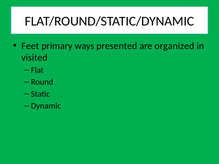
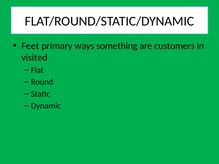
presented: presented -> something
organized: organized -> customers
